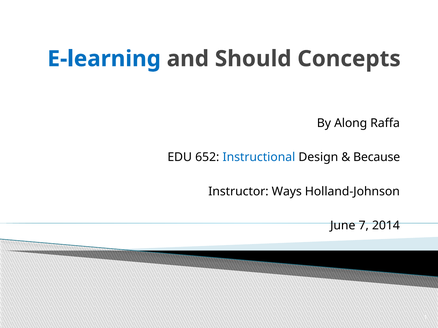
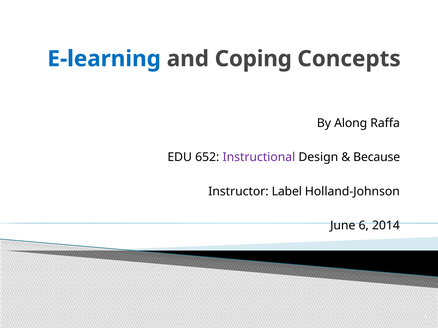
Should: Should -> Coping
Instructional colour: blue -> purple
Ways: Ways -> Label
7: 7 -> 6
